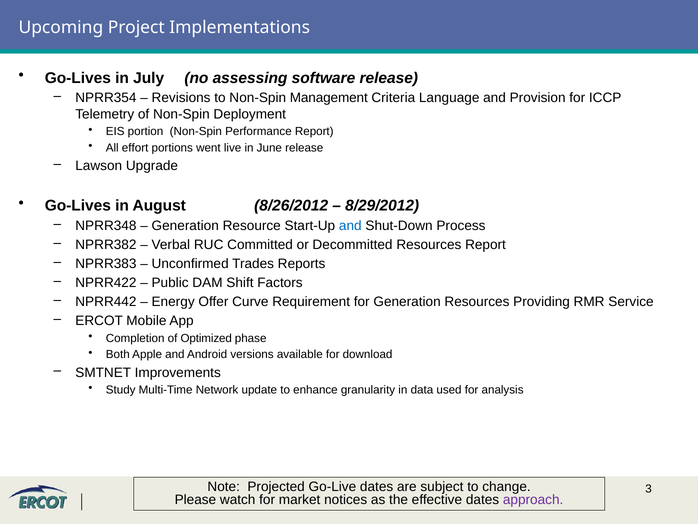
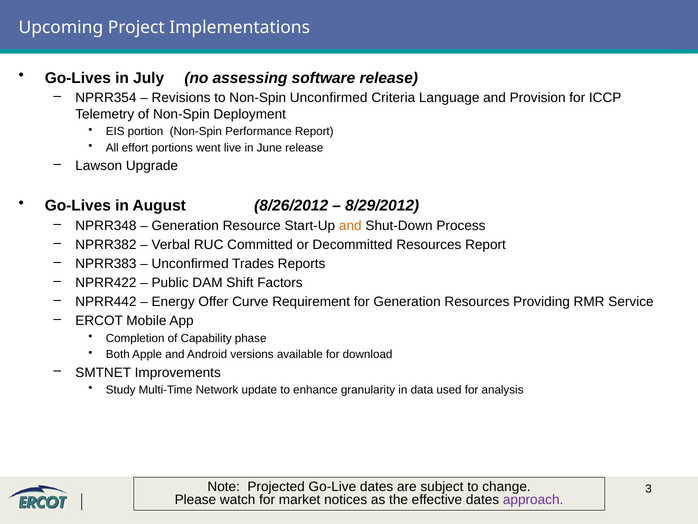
Non-Spin Management: Management -> Unconfirmed
and at (350, 226) colour: blue -> orange
Optimized: Optimized -> Capability
